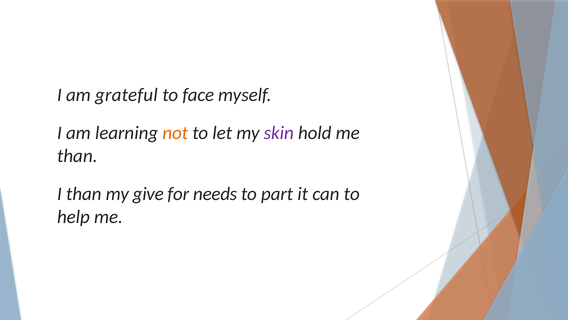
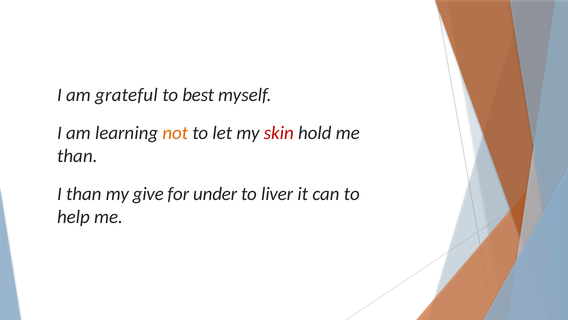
face: face -> best
skin colour: purple -> red
needs: needs -> under
part: part -> liver
